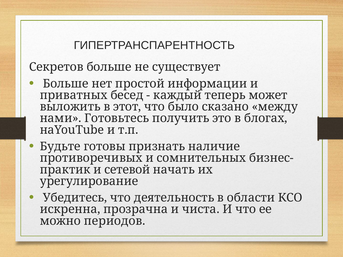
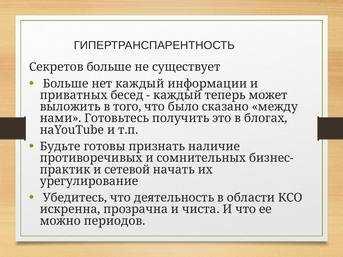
нет простой: простой -> каждый
этот: этот -> того
